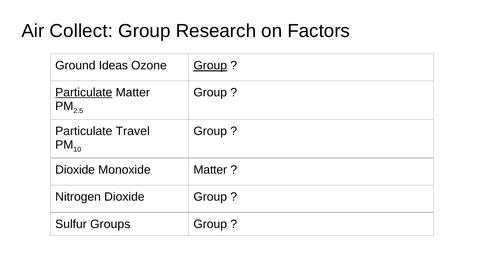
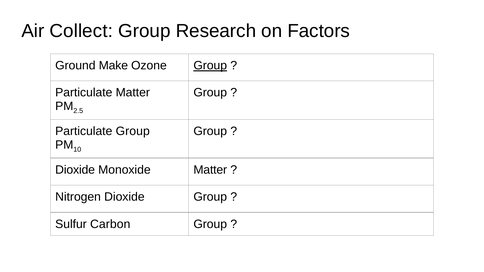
Ideas: Ideas -> Make
Particulate at (84, 93) underline: present -> none
Particulate Travel: Travel -> Group
Groups: Groups -> Carbon
